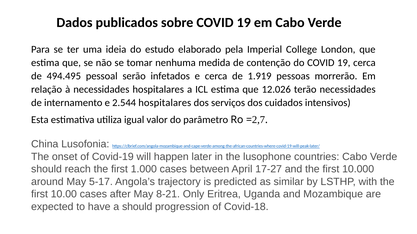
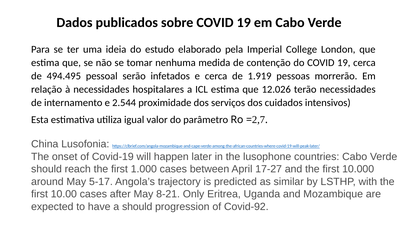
2.544 hospitalares: hospitalares -> proximidade
Covid-18: Covid-18 -> Covid-92
